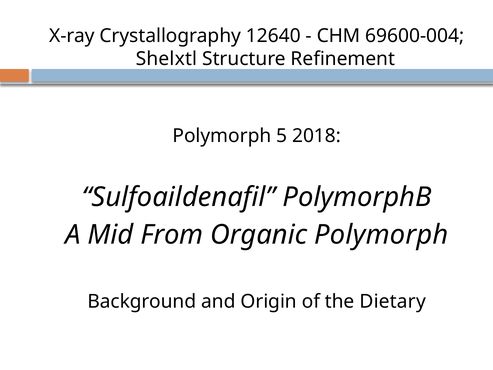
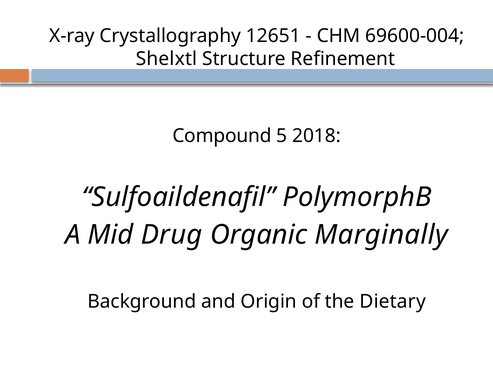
12640: 12640 -> 12651
Polymorph at (222, 136): Polymorph -> Compound
From: From -> Drug
Organic Polymorph: Polymorph -> Marginally
